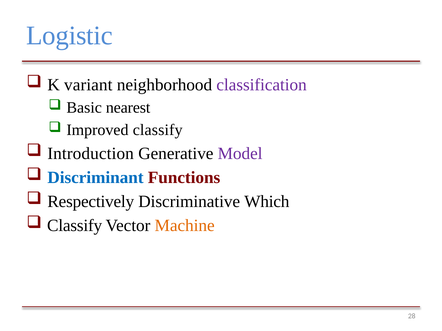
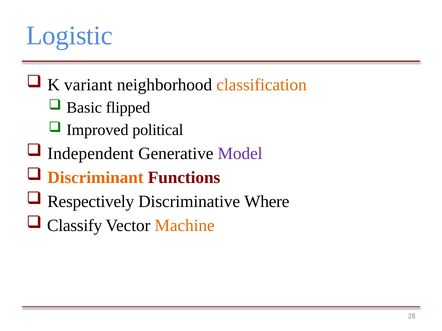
classification colour: purple -> orange
nearest: nearest -> flipped
Improved classify: classify -> political
Introduction: Introduction -> Independent
Discriminant colour: blue -> orange
Which: Which -> Where
